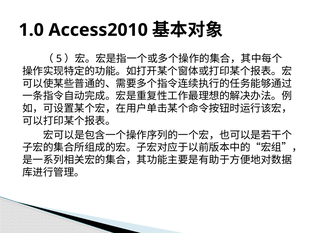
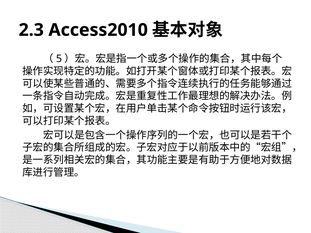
1.0: 1.0 -> 2.3
